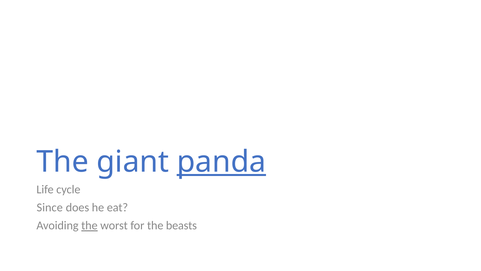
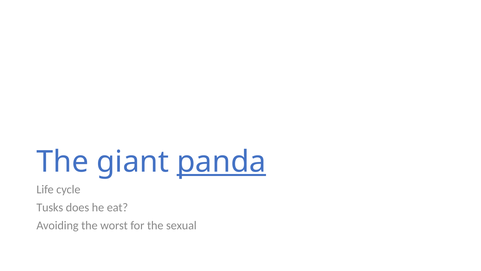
Since: Since -> Tusks
the at (89, 225) underline: present -> none
beasts: beasts -> sexual
